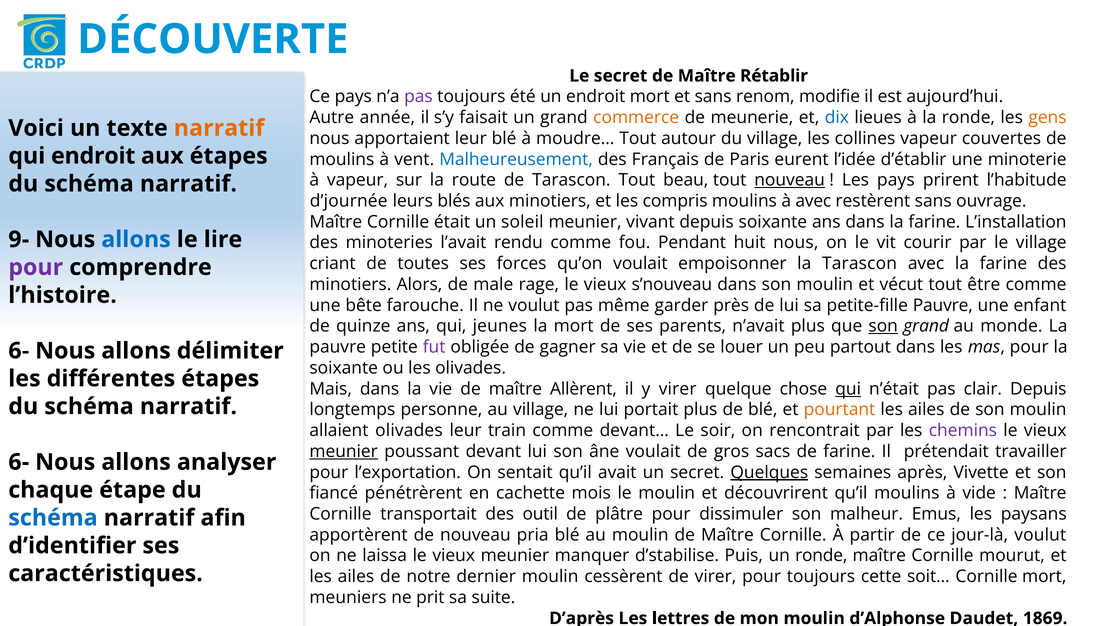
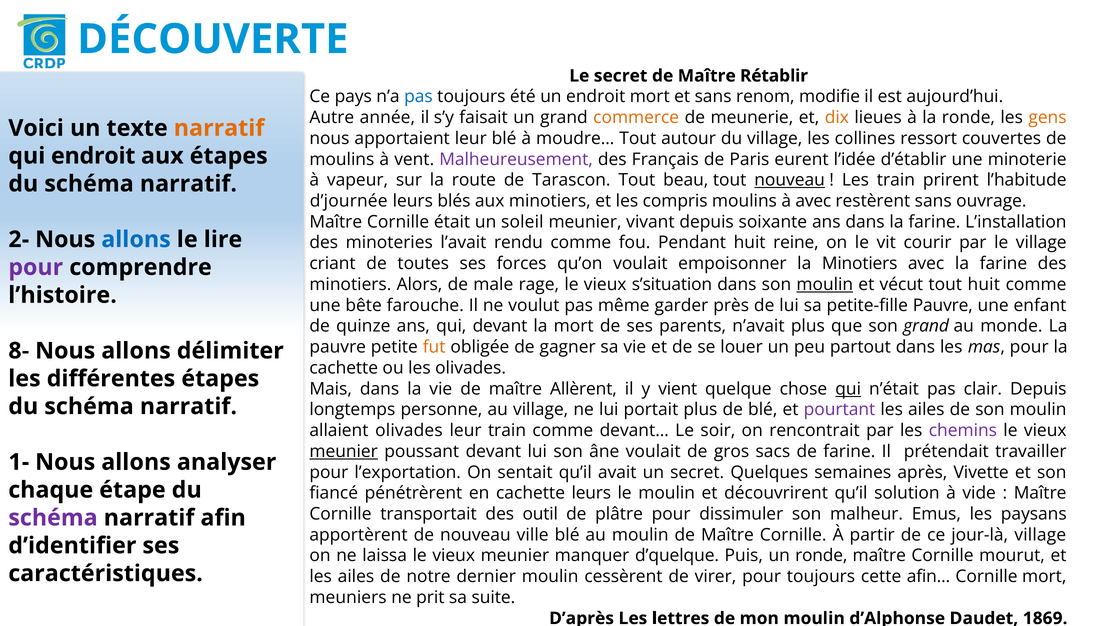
pas at (418, 97) colour: purple -> blue
dix colour: blue -> orange
collines vapeur: vapeur -> ressort
Malheureusement colour: blue -> purple
Les pays: pays -> train
9-: 9- -> 2-
huit nous: nous -> reine
la Tarascon: Tarascon -> Minotiers
s’nouveau: s’nouveau -> s’situation
moulin at (825, 285) underline: none -> present
tout être: être -> huit
qui jeunes: jeunes -> devant
son at (883, 327) underline: present -> none
fut colour: purple -> orange
6- at (19, 351): 6- -> 8-
soixante at (344, 368): soixante -> cachette
y virer: virer -> vient
pourtant colour: orange -> purple
6- at (19, 463): 6- -> 1-
Quelques underline: present -> none
cachette mois: mois -> leurs
qu’il moulins: moulins -> solution
schéma at (53, 518) colour: blue -> purple
pria: pria -> ville
jour-là voulut: voulut -> village
d’stabilise: d’stabilise -> d’quelque
soit…: soit… -> afin…
